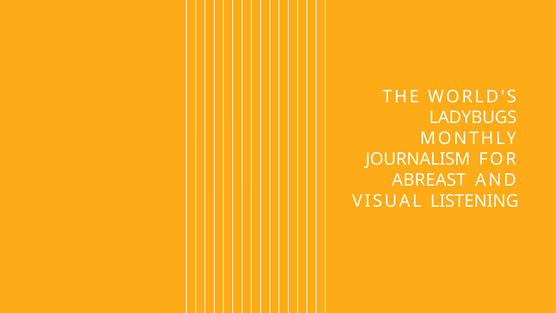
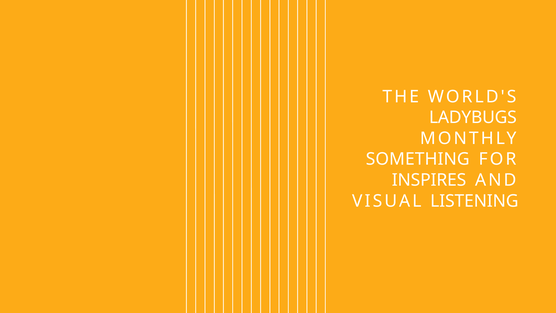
JOURNALISM: JOURNALISM -> SOMETHING
ABREAST: ABREAST -> INSPIRES
